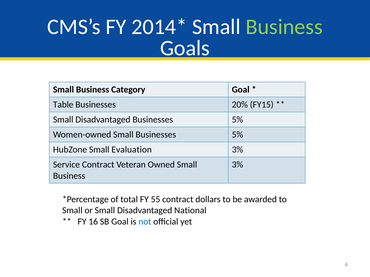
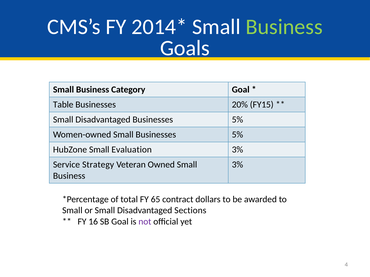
Service Contract: Contract -> Strategy
55: 55 -> 65
National: National -> Sections
not colour: blue -> purple
